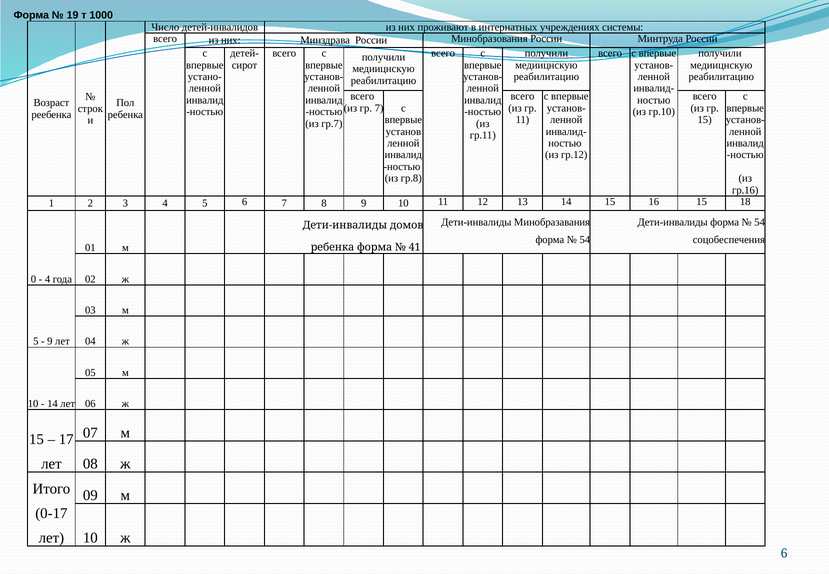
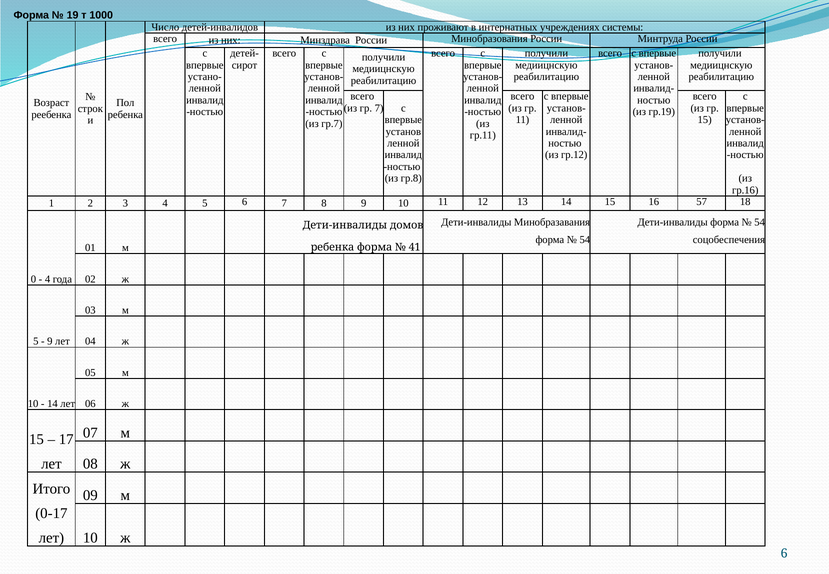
гр.10: гр.10 -> гр.19
16 15: 15 -> 57
